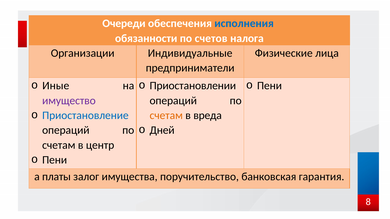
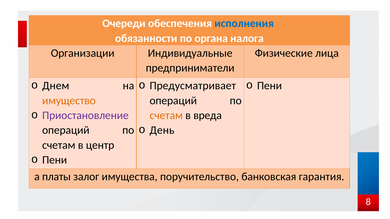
счетов: счетов -> органа
Иные: Иные -> Днем
Приостановлении: Приостановлении -> Предусматривает
имущество colour: purple -> orange
Приостановление colour: blue -> purple
Дней: Дней -> День
